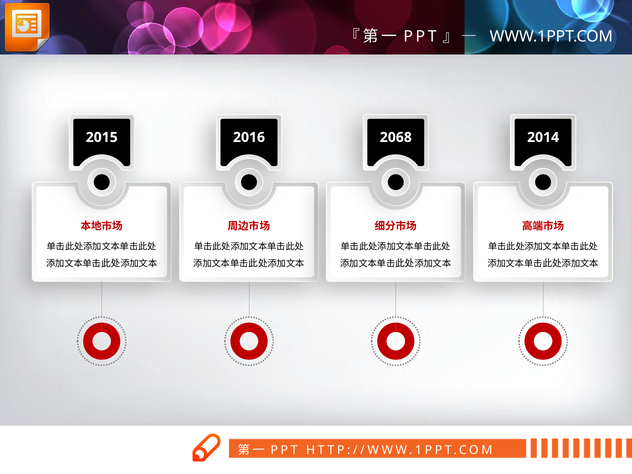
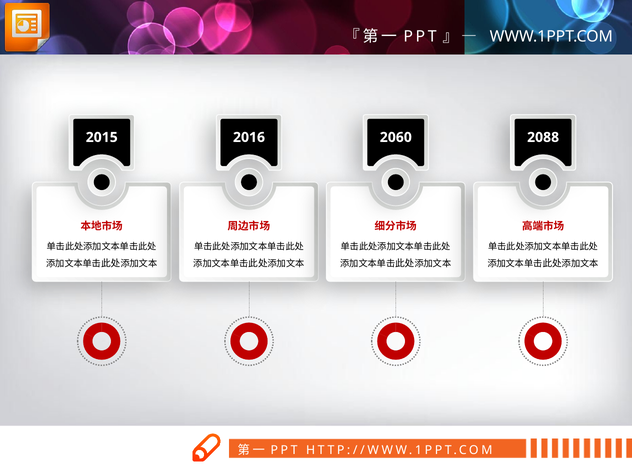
2068: 2068 -> 2060
2014: 2014 -> 2088
